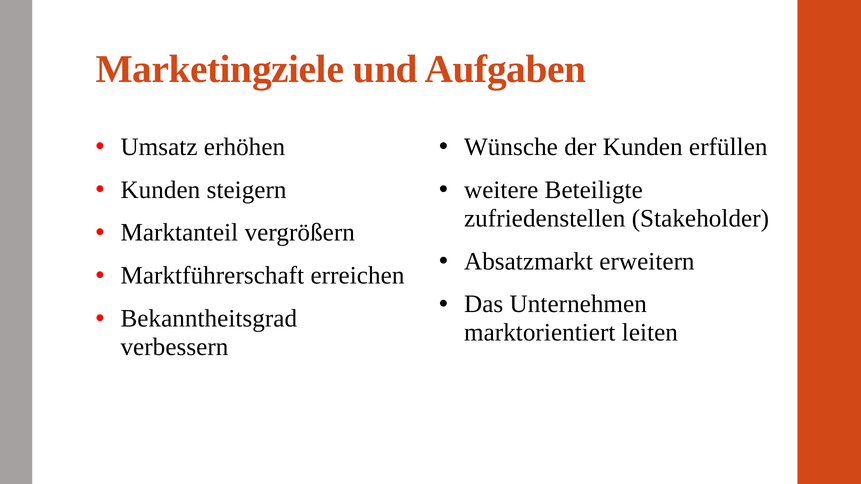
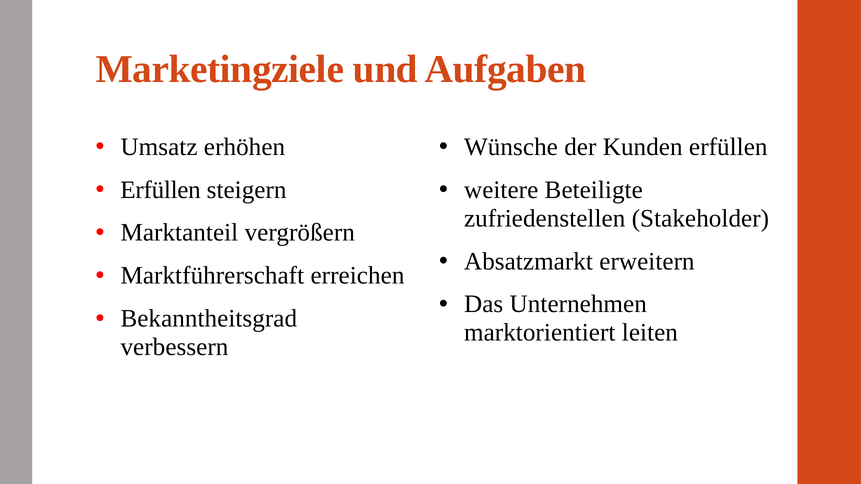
Kunden at (160, 190): Kunden -> Erfüllen
